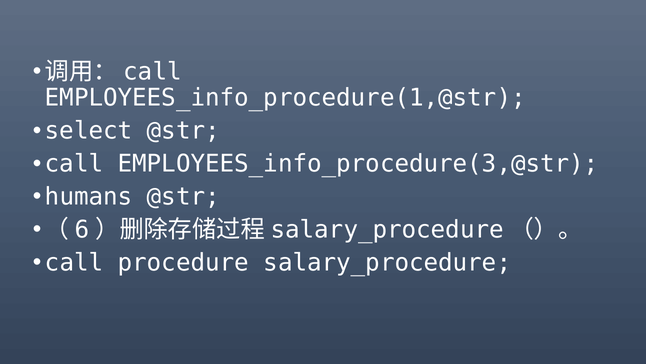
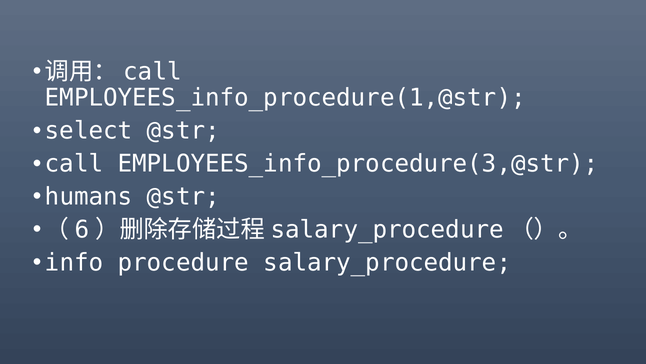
call at (74, 262): call -> info
